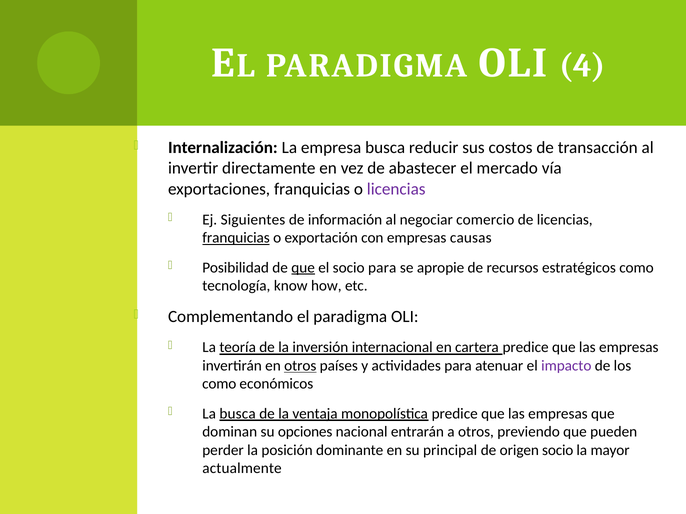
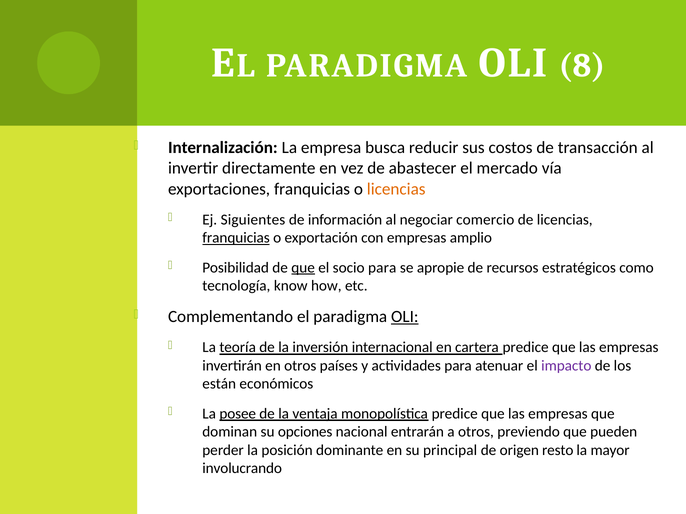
4: 4 -> 8
licencias at (396, 189) colour: purple -> orange
causas: causas -> amplio
OLI at (405, 317) underline: none -> present
otros at (300, 366) underline: present -> none
como at (219, 384): como -> están
La busca: busca -> posee
origen socio: socio -> resto
actualmente: actualmente -> involucrando
